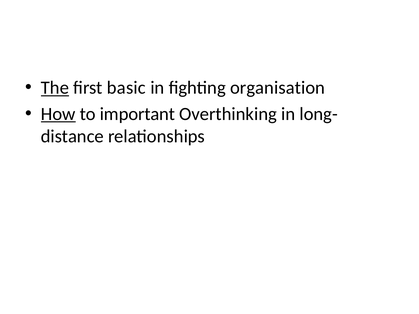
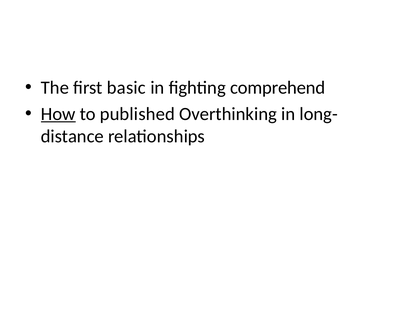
The underline: present -> none
organisation: organisation -> comprehend
important: important -> published
